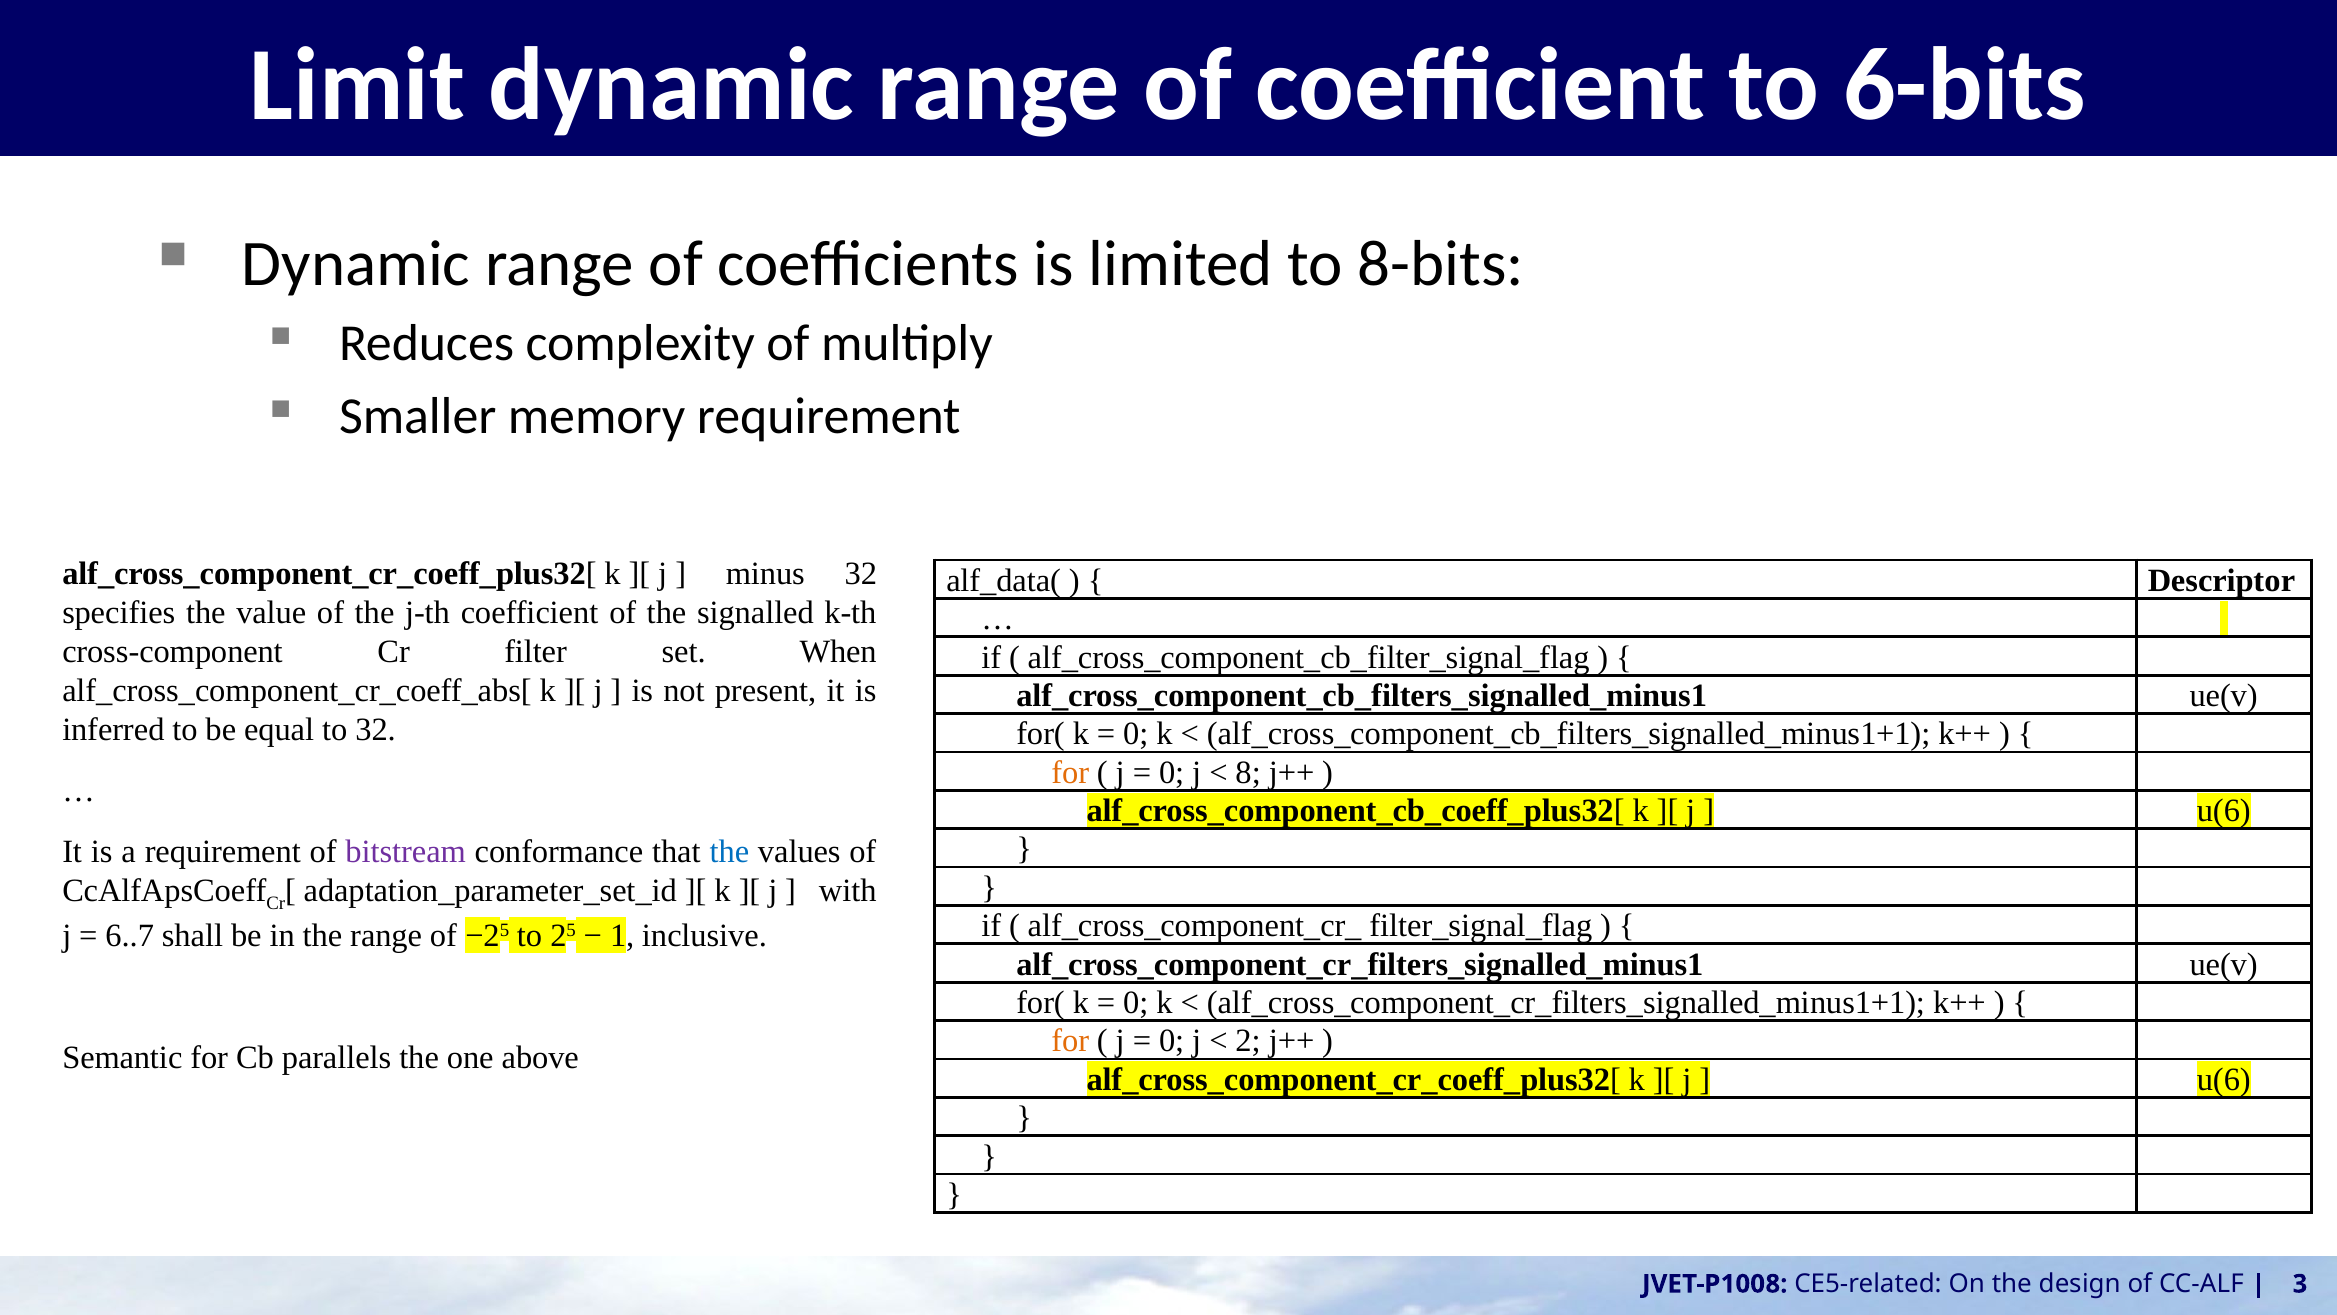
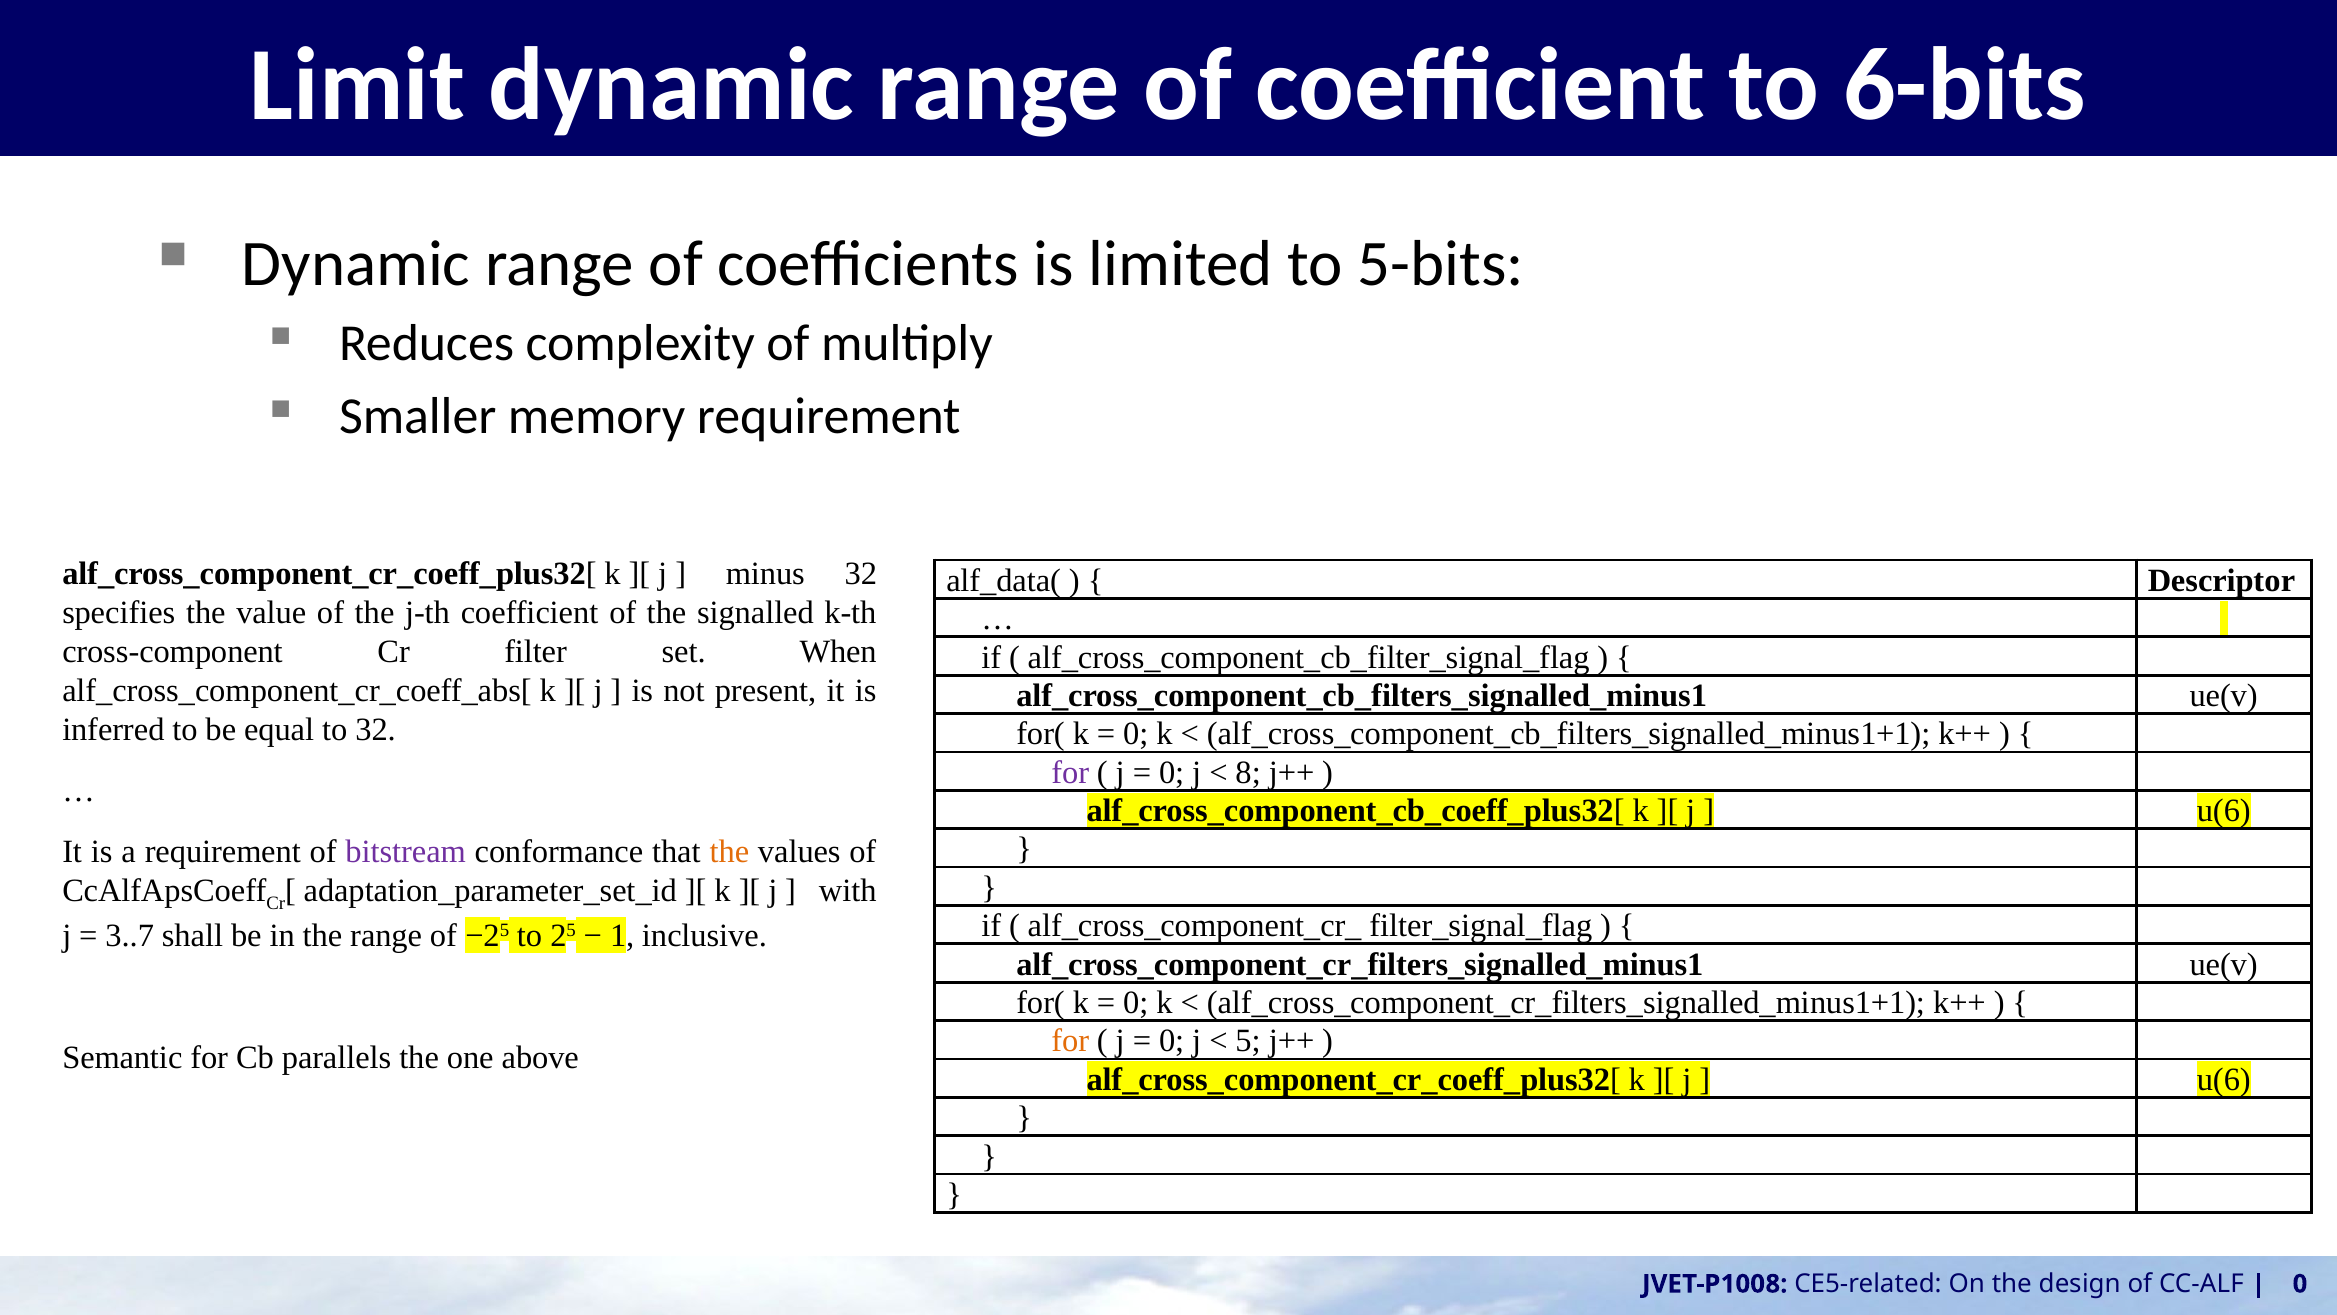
8-bits: 8-bits -> 5-bits
for at (1070, 772) colour: orange -> purple
the at (729, 852) colour: blue -> orange
6..7: 6..7 -> 3..7
2: 2 -> 5
3 at (2300, 1284): 3 -> 0
